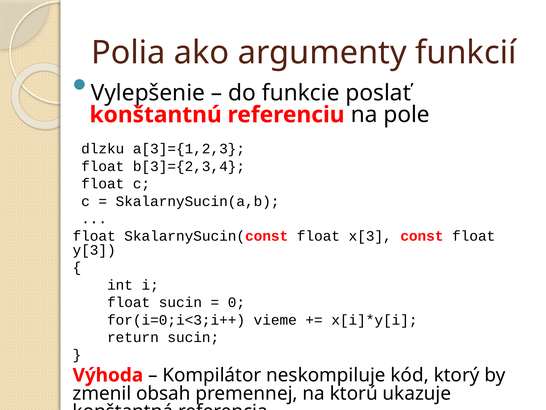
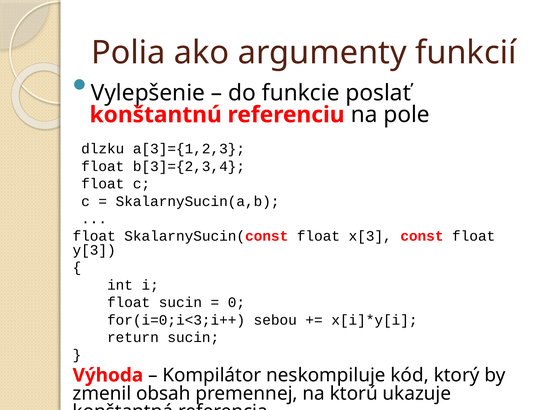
vieme: vieme -> sebou
